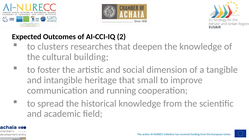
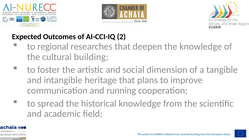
clusters: clusters -> regional
small: small -> plans
